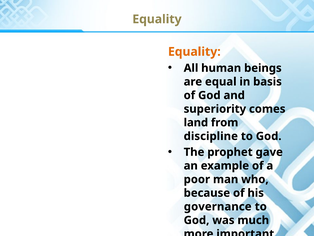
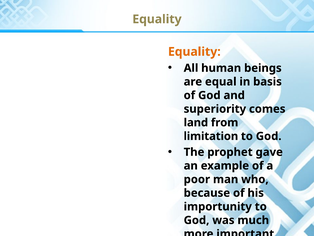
discipline: discipline -> limitation
governance: governance -> importunity
